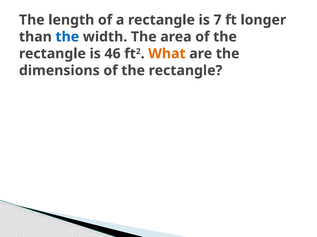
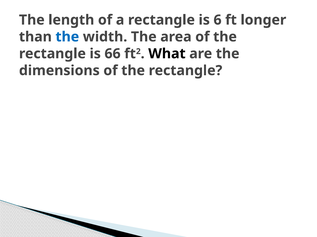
7: 7 -> 6
46: 46 -> 66
What colour: orange -> black
